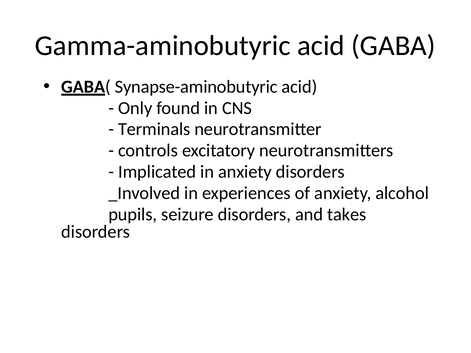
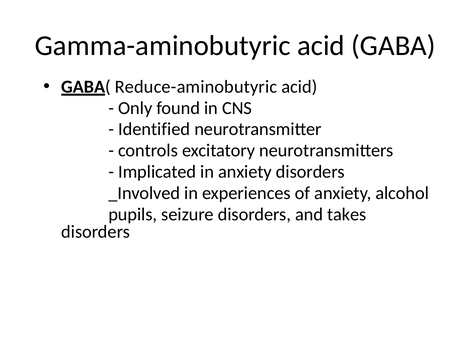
Synapse-aminobutyric: Synapse-aminobutyric -> Reduce-aminobutyric
Terminals: Terminals -> Identified
